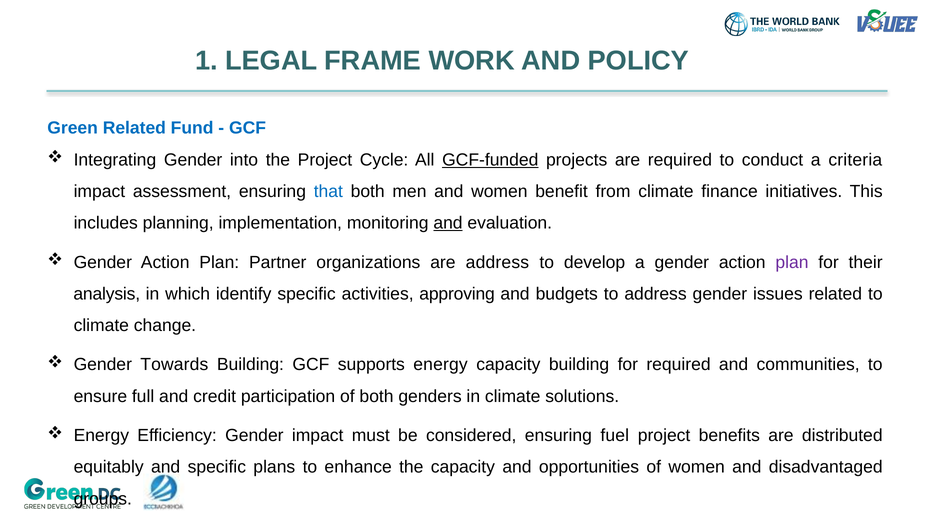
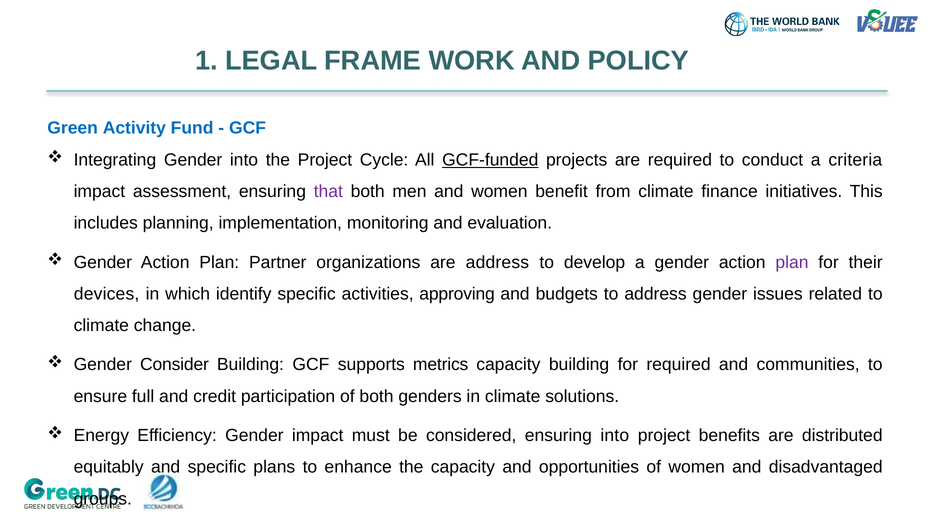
Green Related: Related -> Activity
that colour: blue -> purple
and at (448, 223) underline: present -> none
analysis: analysis -> devices
Towards: Towards -> Consider
supports energy: energy -> metrics
ensuring fuel: fuel -> into
